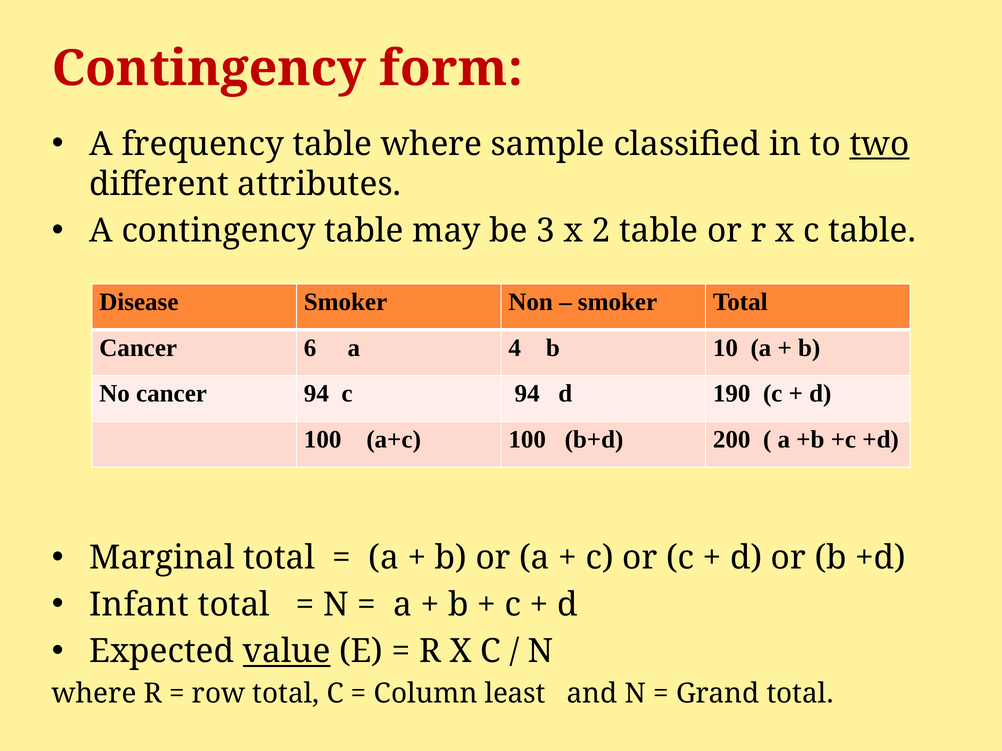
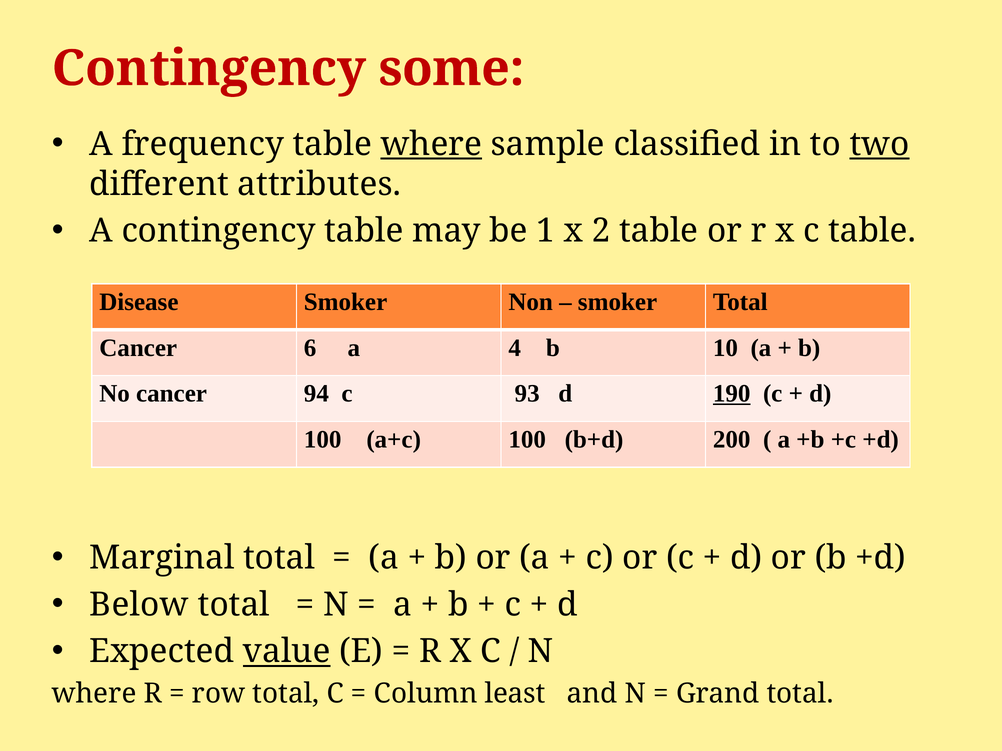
form: form -> some
where at (431, 144) underline: none -> present
3: 3 -> 1
c 94: 94 -> 93
190 underline: none -> present
Infant: Infant -> Below
